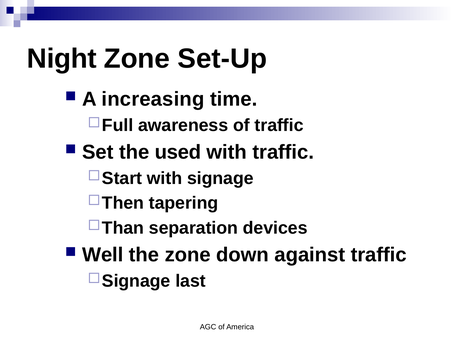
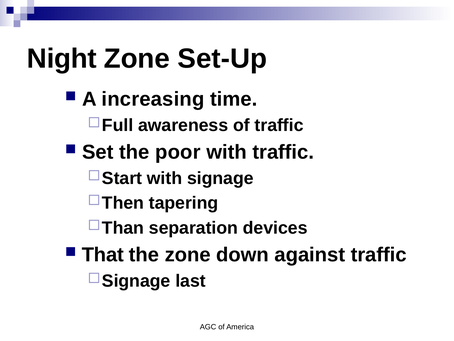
used: used -> poor
Well: Well -> That
